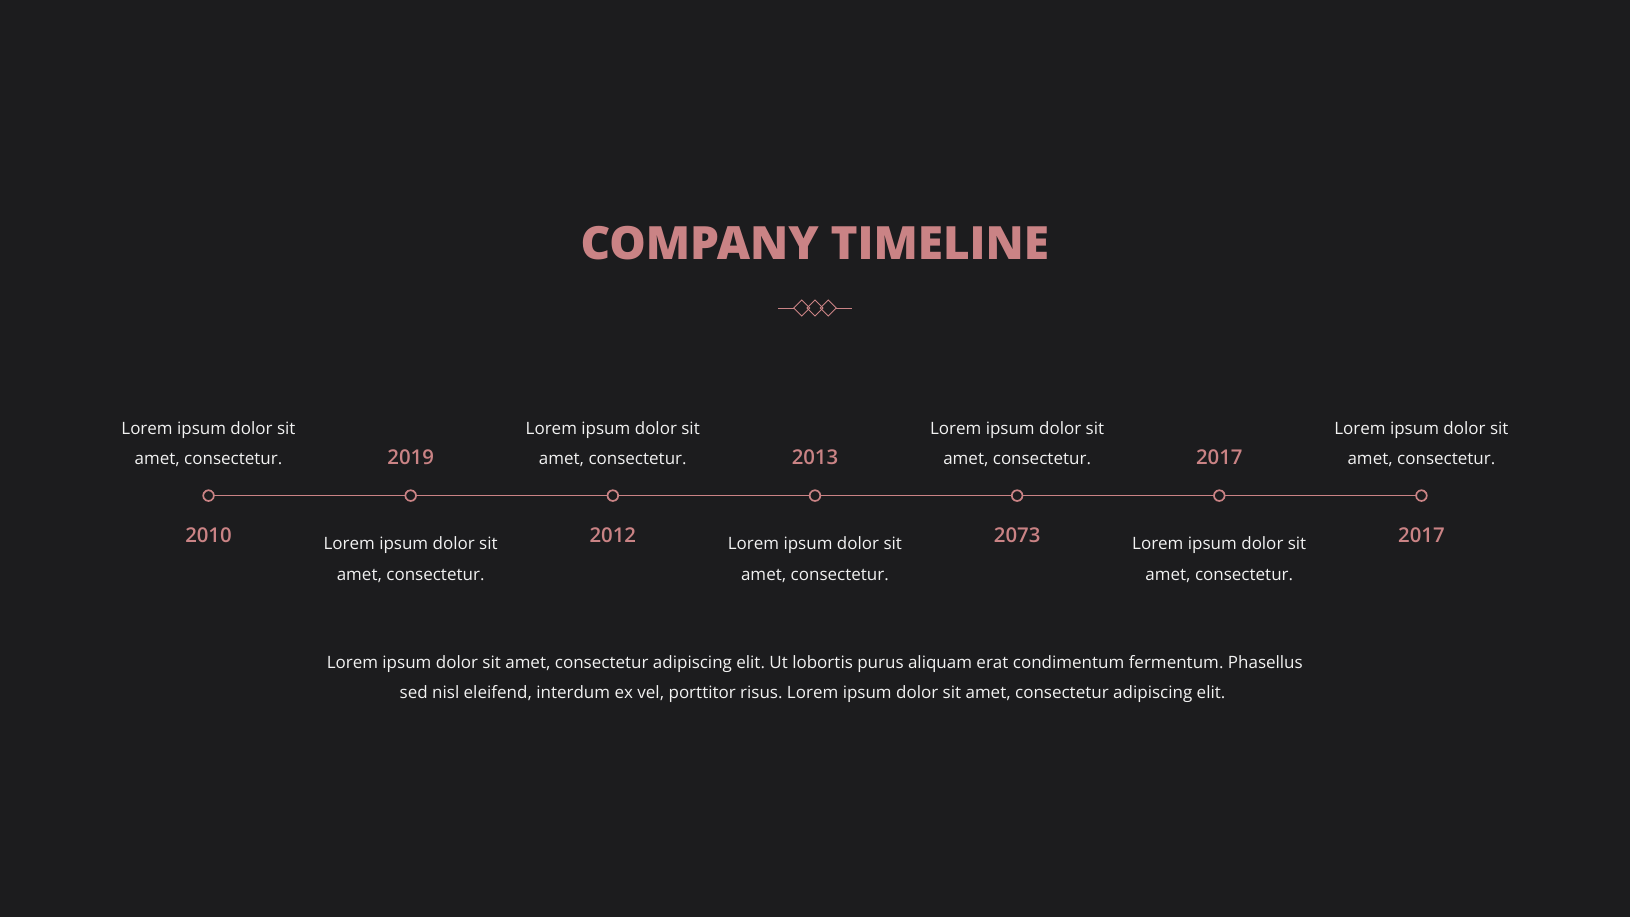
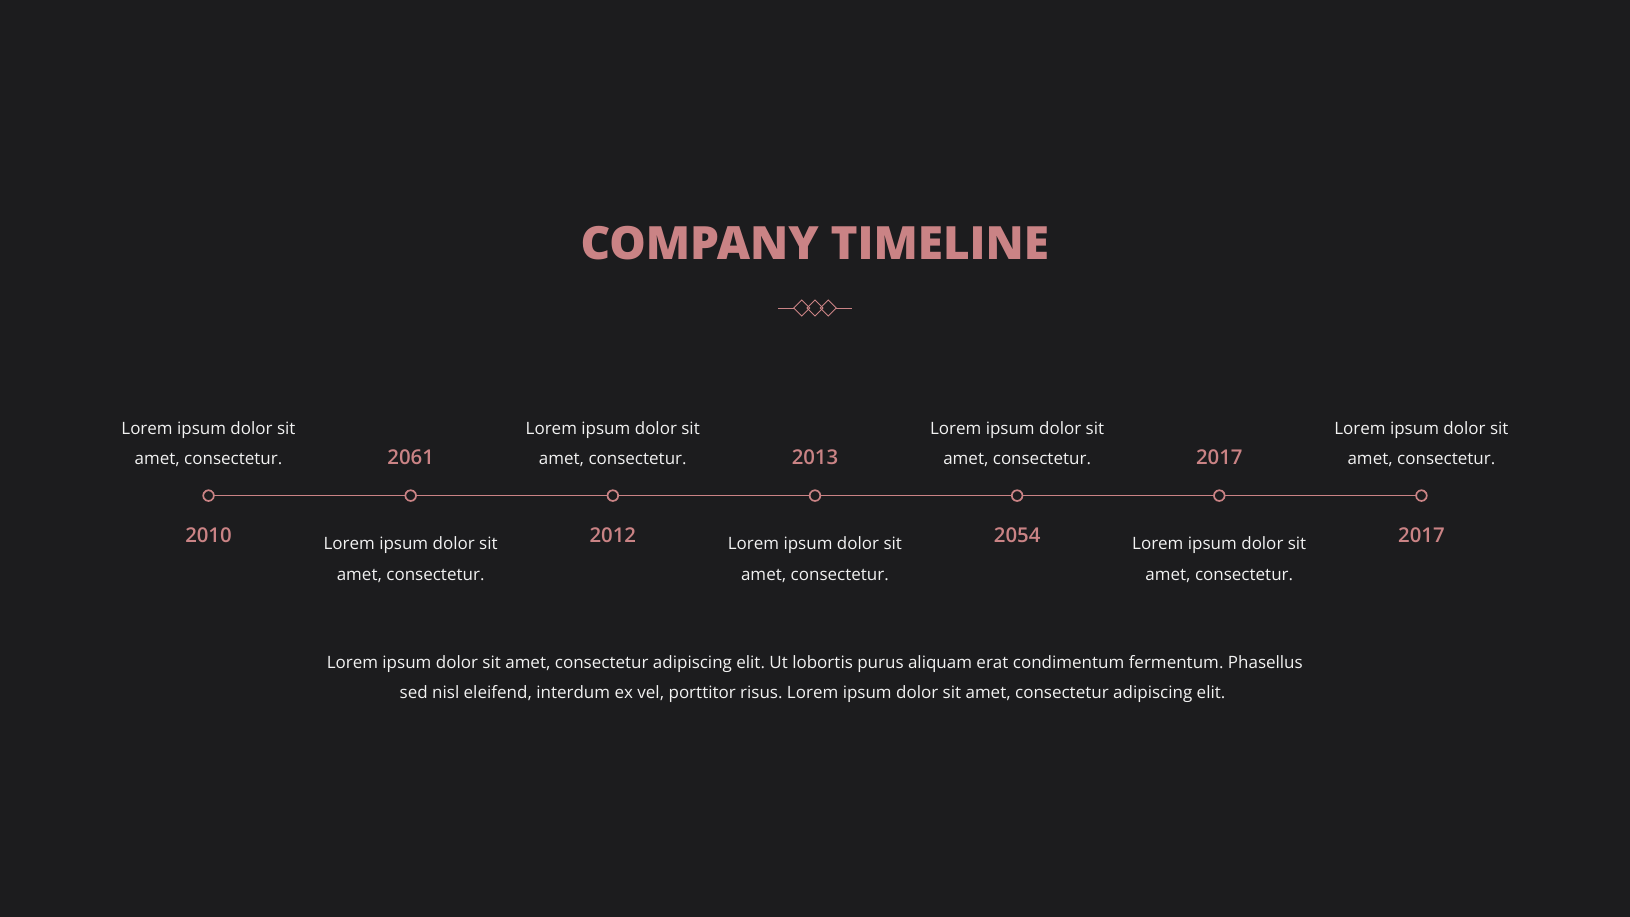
2019: 2019 -> 2061
2073: 2073 -> 2054
